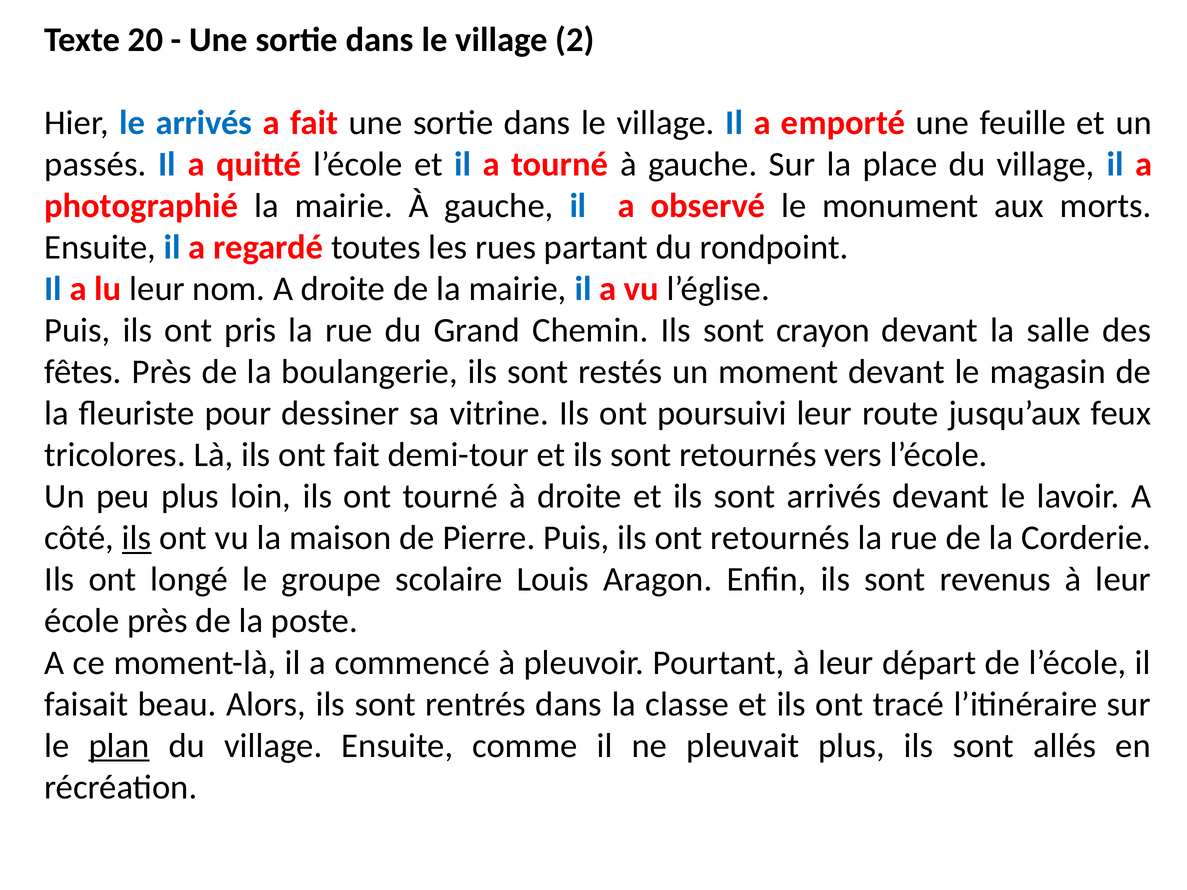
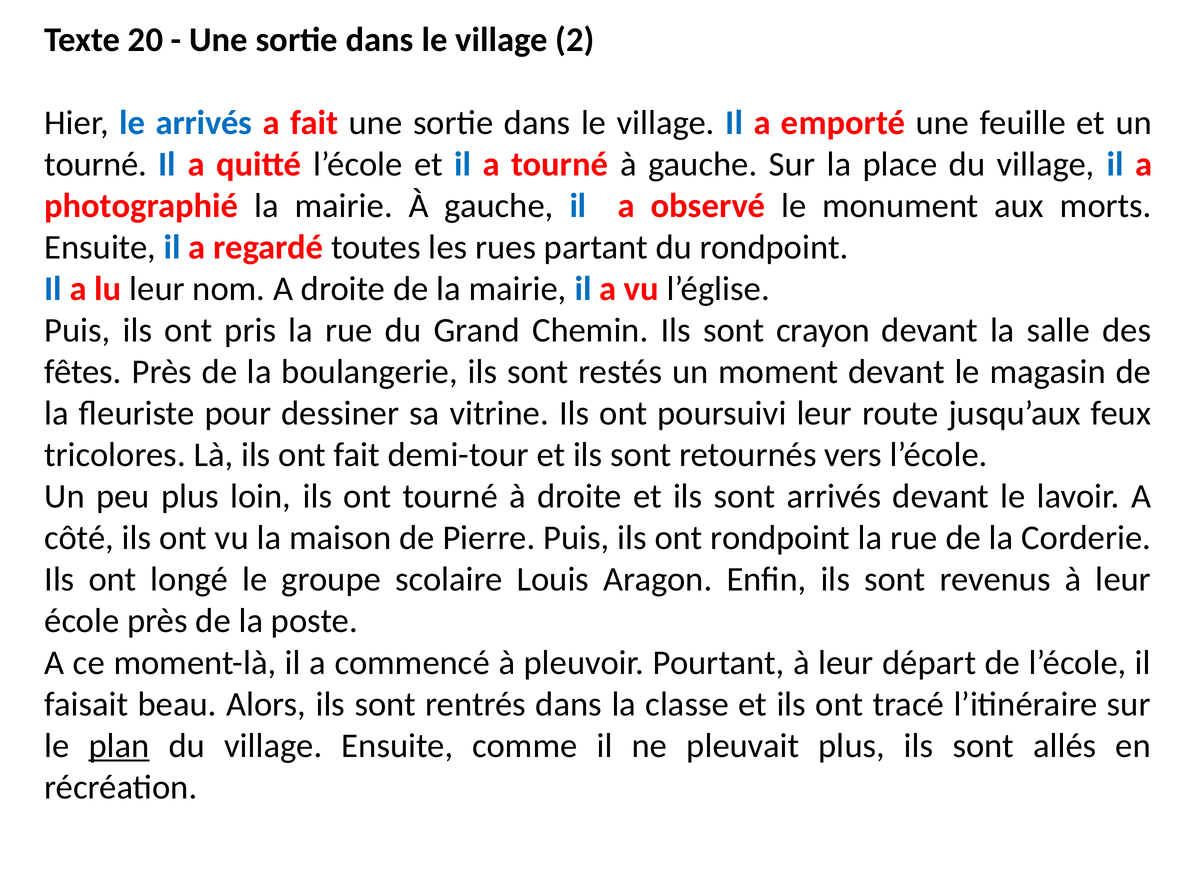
passés at (95, 164): passés -> tourné
ils at (137, 538) underline: present -> none
ont retournés: retournés -> rondpoint
